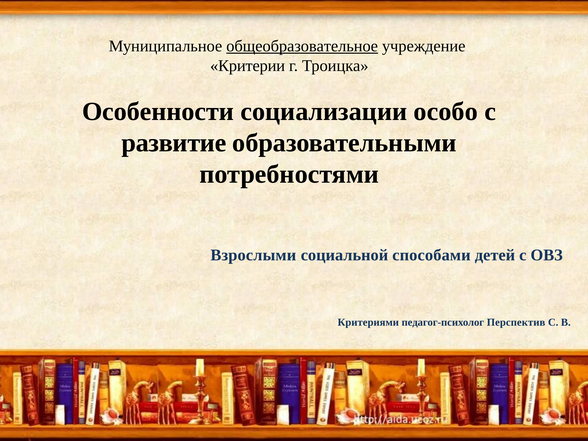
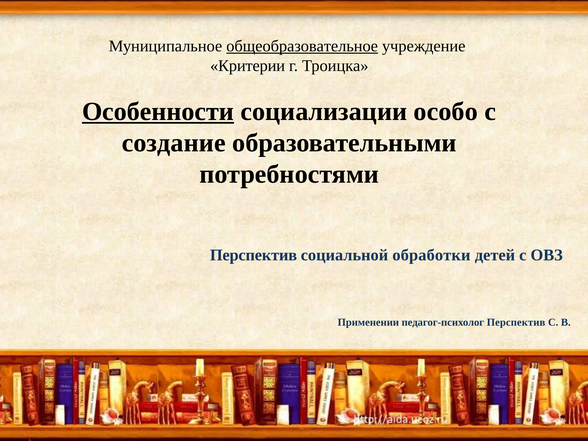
Особенности underline: none -> present
развитие: развитие -> создание
Взрослыми at (253, 255): Взрослыми -> Перспектив
способами: способами -> обработки
Критериями: Критериями -> Применении
